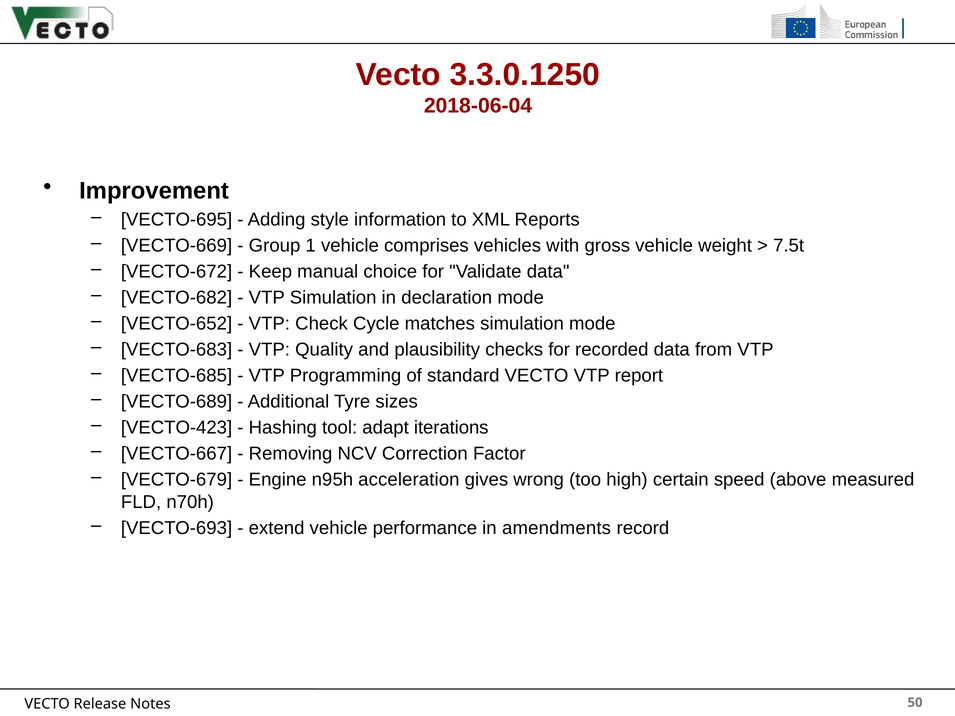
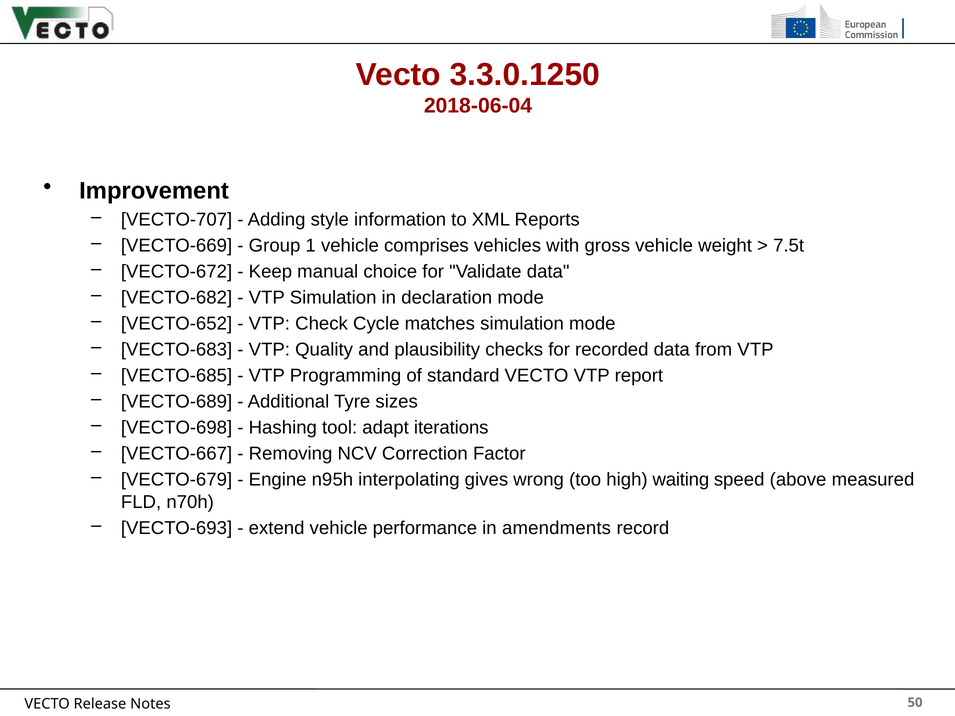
VECTO-695: VECTO-695 -> VECTO-707
VECTO-423: VECTO-423 -> VECTO-698
acceleration: acceleration -> interpolating
certain: certain -> waiting
